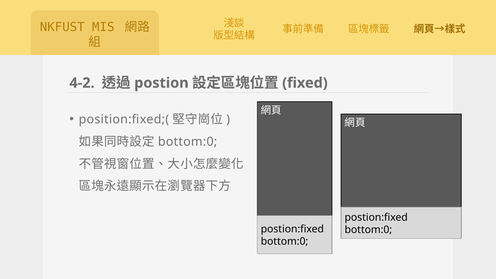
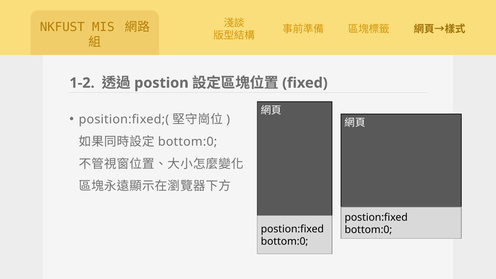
4-2: 4-2 -> 1-2
